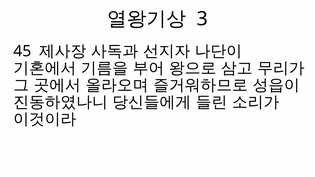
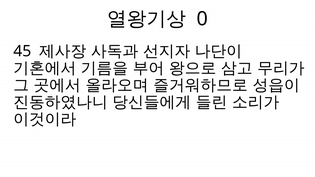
3: 3 -> 0
